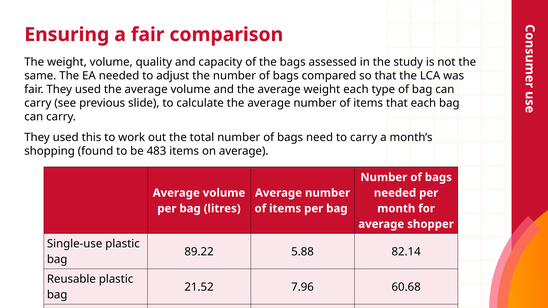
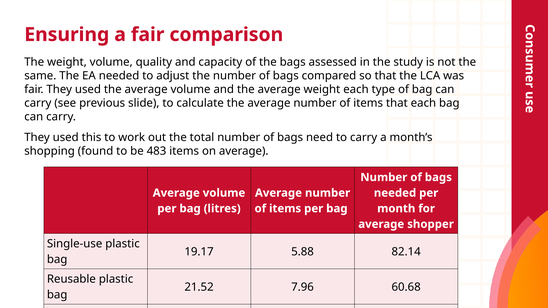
89.22: 89.22 -> 19.17
